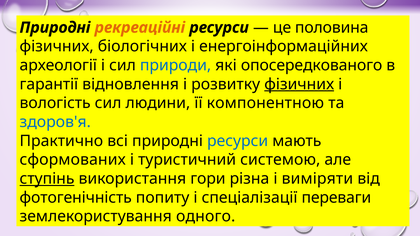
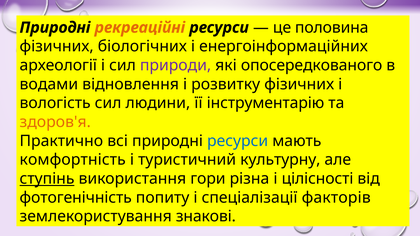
природи colour: blue -> purple
гарантії: гарантії -> водами
фізичних at (299, 84) underline: present -> none
компонентною: компонентною -> інструментарію
здоров'я colour: blue -> orange
сформованих: сформованих -> комфортність
системою: системою -> культурну
виміряти: виміряти -> цілісності
переваги: переваги -> факторів
одного: одного -> знакові
